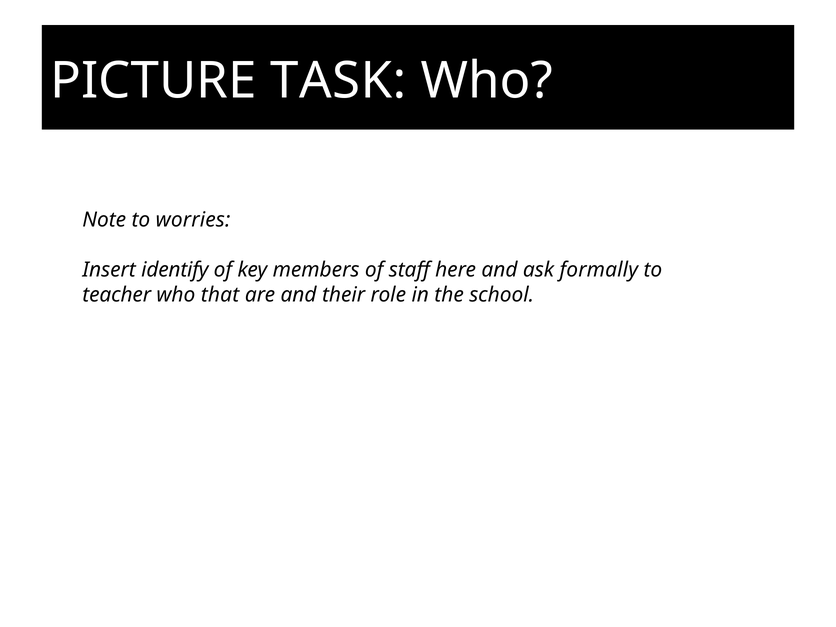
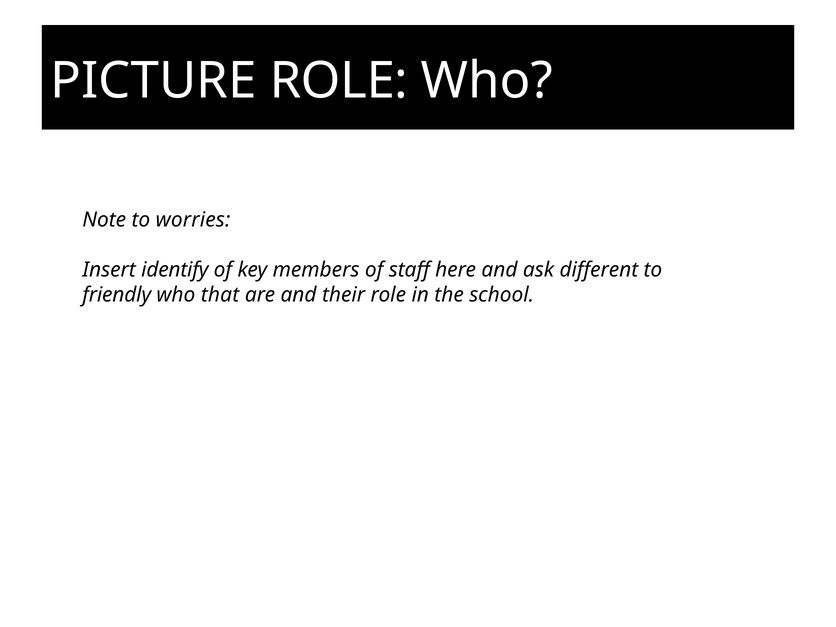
PICTURE TASK: TASK -> ROLE
formally: formally -> different
teacher: teacher -> friendly
